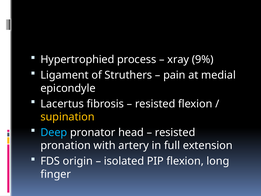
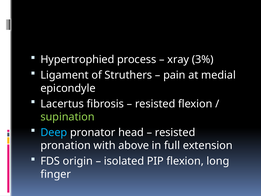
9%: 9% -> 3%
supination colour: yellow -> light green
artery: artery -> above
